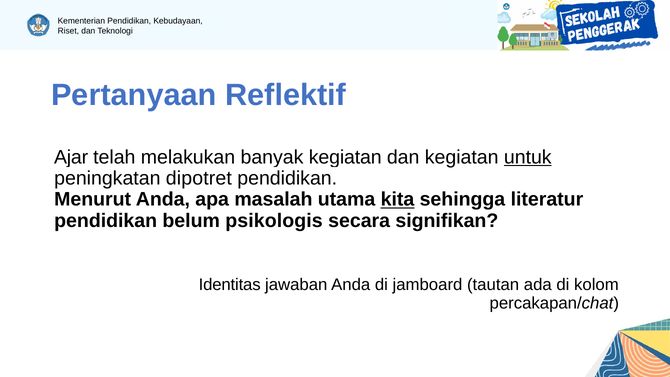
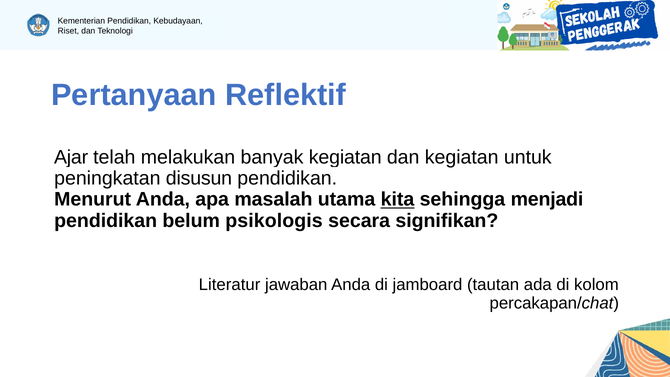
untuk underline: present -> none
dipotret: dipotret -> disusun
literatur: literatur -> menjadi
Identitas: Identitas -> Literatur
